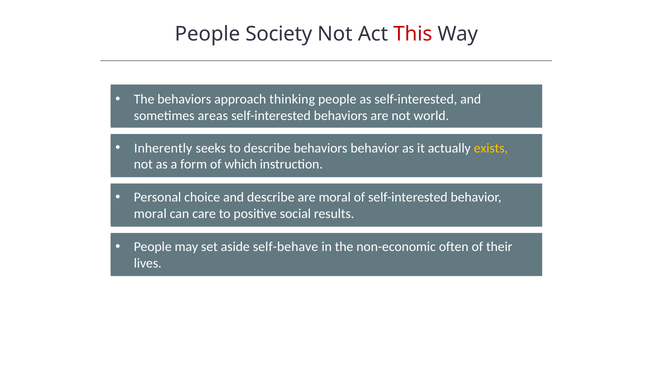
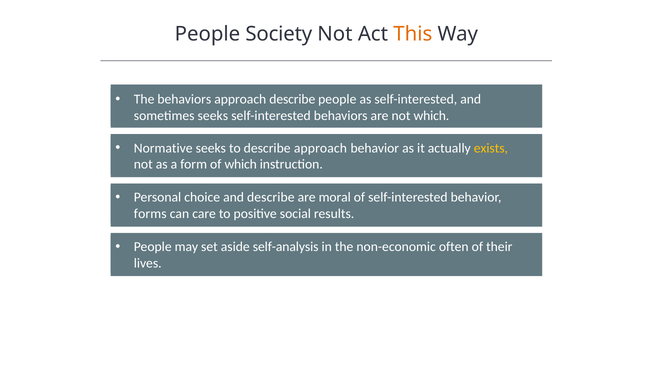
This colour: red -> orange
approach thinking: thinking -> describe
sometimes areas: areas -> seeks
not world: world -> which
Inherently: Inherently -> Normative
describe behaviors: behaviors -> approach
moral at (150, 214): moral -> forms
self-behave: self-behave -> self-analysis
